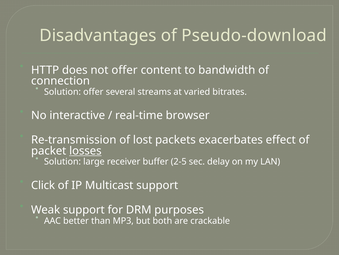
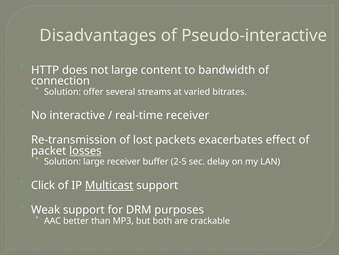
Pseudo-download: Pseudo-download -> Pseudo-interactive
not offer: offer -> large
real-time browser: browser -> receiver
Multicast underline: none -> present
